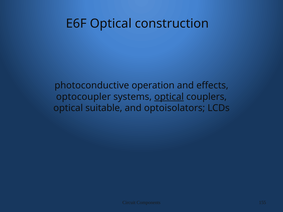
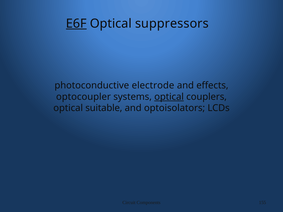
E6F underline: none -> present
construction: construction -> suppressors
operation: operation -> electrode
